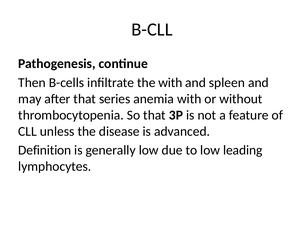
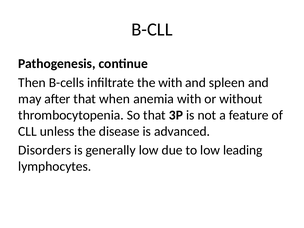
series: series -> when
Definition: Definition -> Disorders
